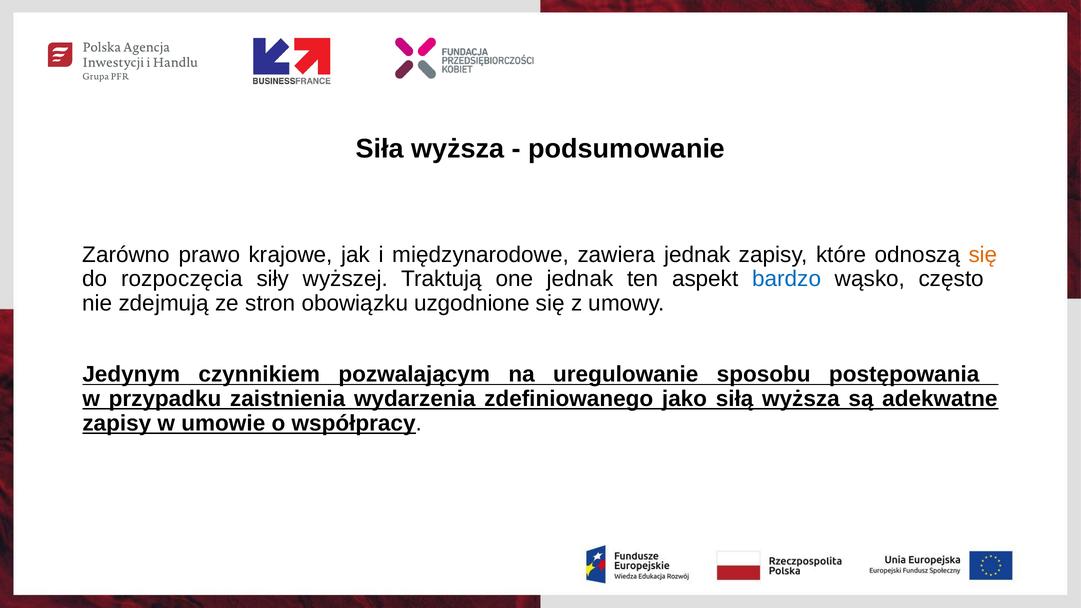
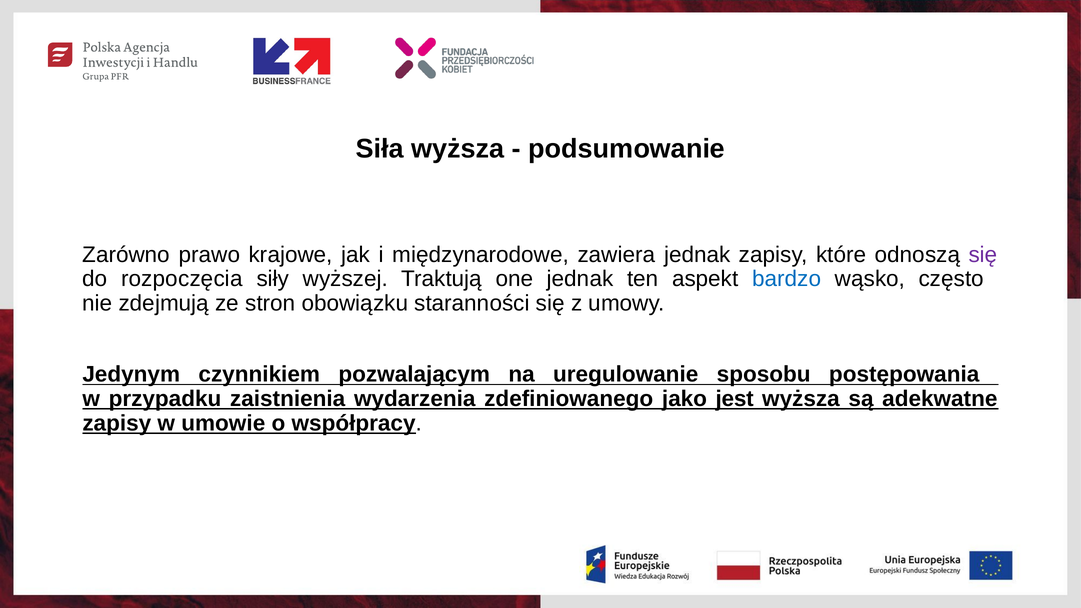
się at (983, 255) colour: orange -> purple
uzgodnione: uzgodnione -> staranności
siłą: siłą -> jest
